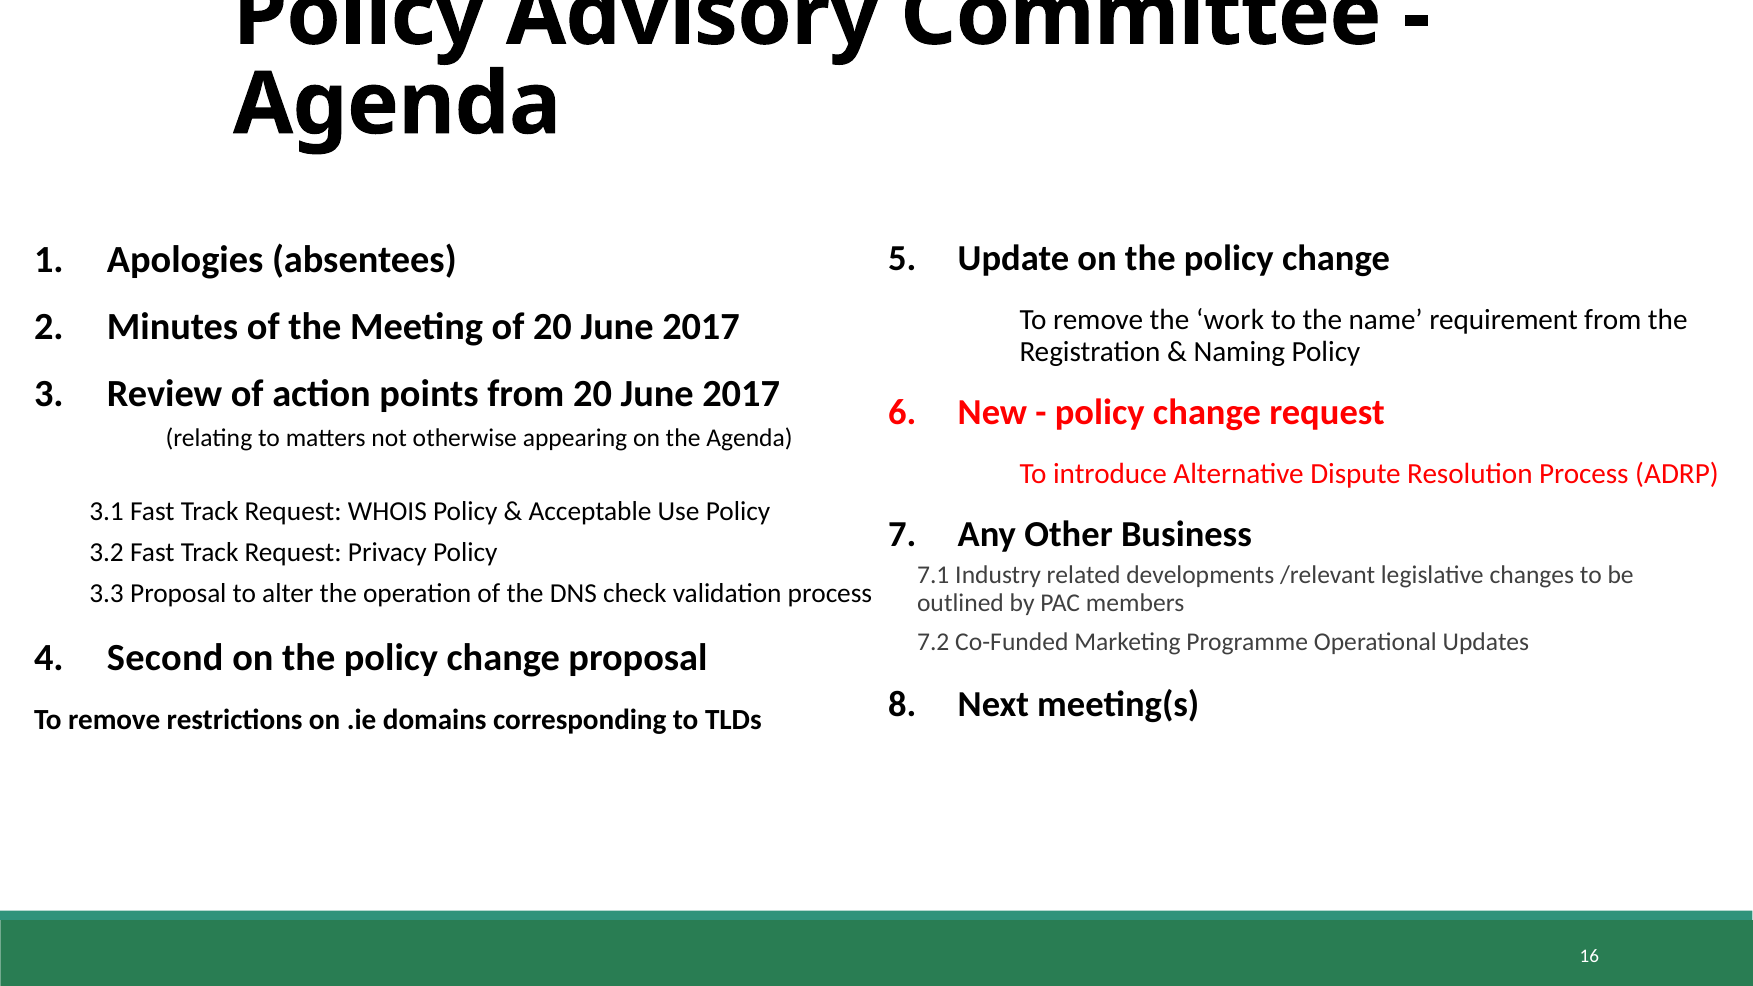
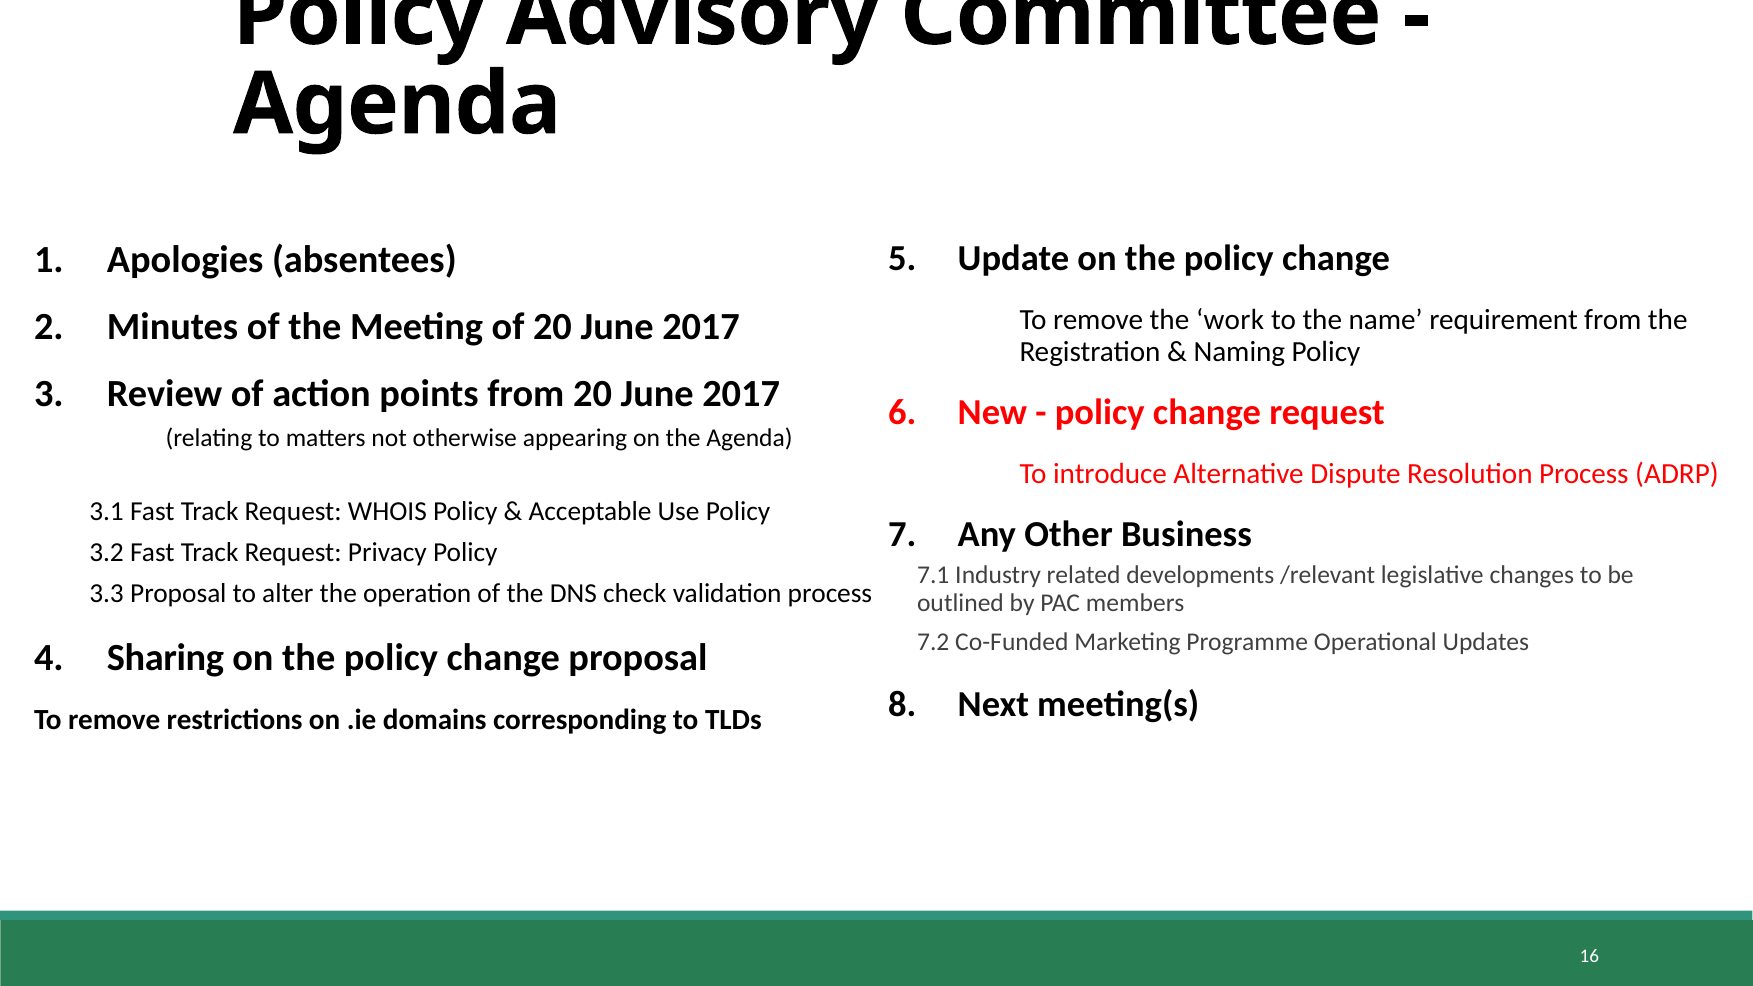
Second: Second -> Sharing
